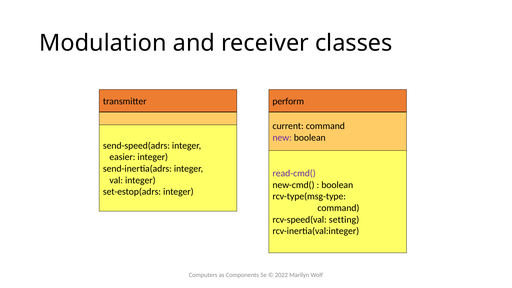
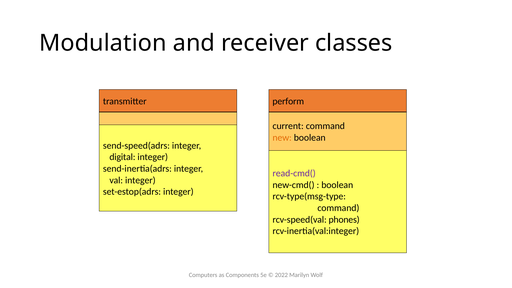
new colour: purple -> orange
easier: easier -> digital
setting: setting -> phones
